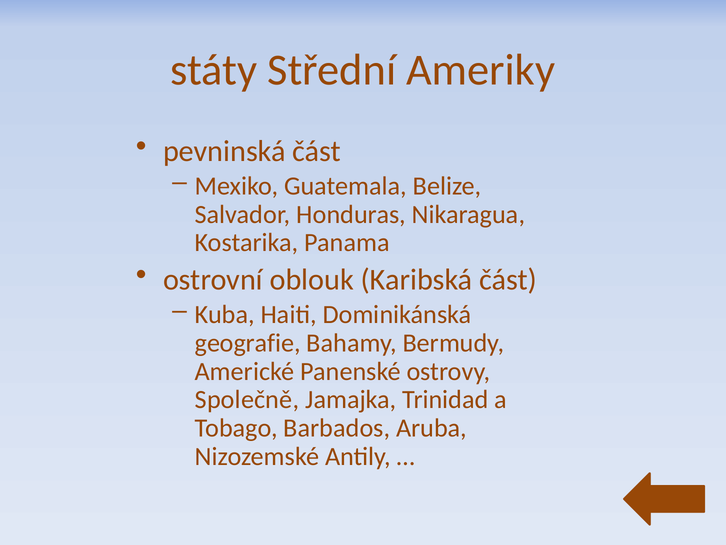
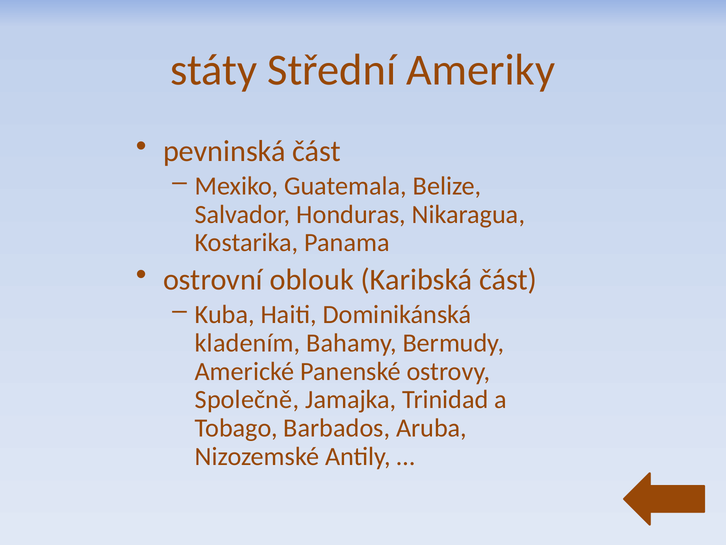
geografie: geografie -> kladením
